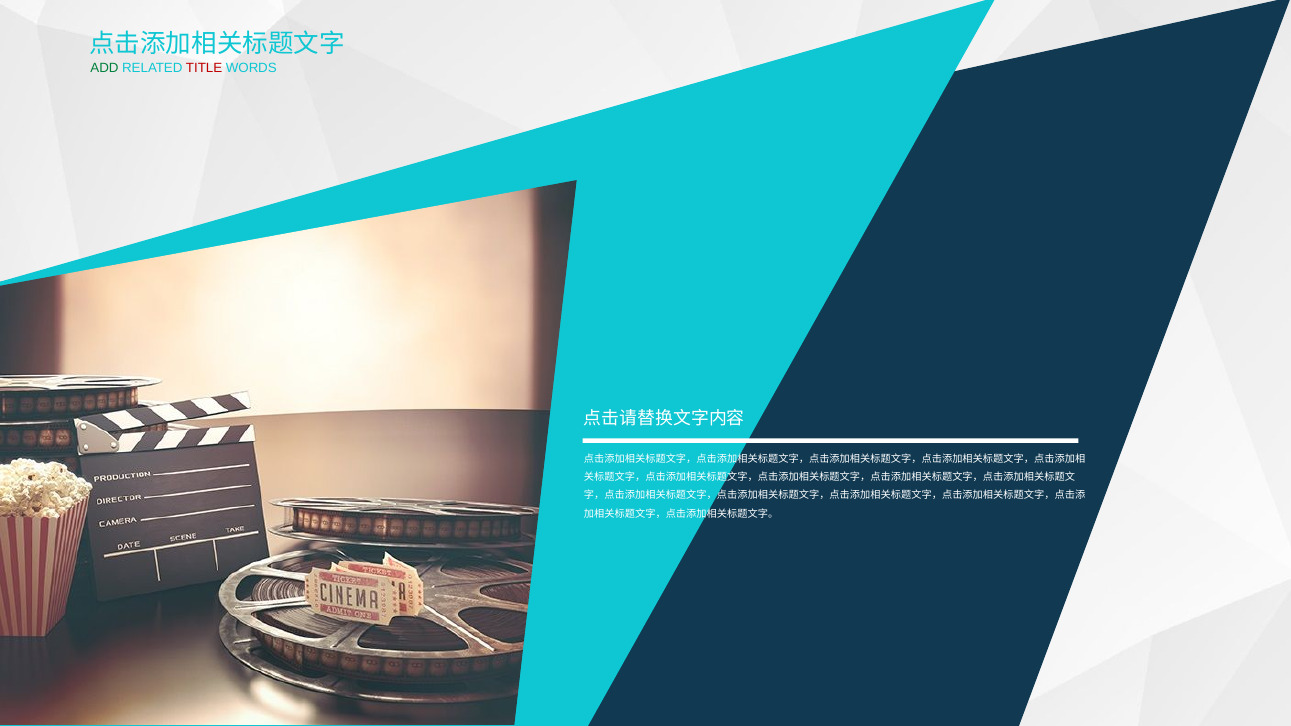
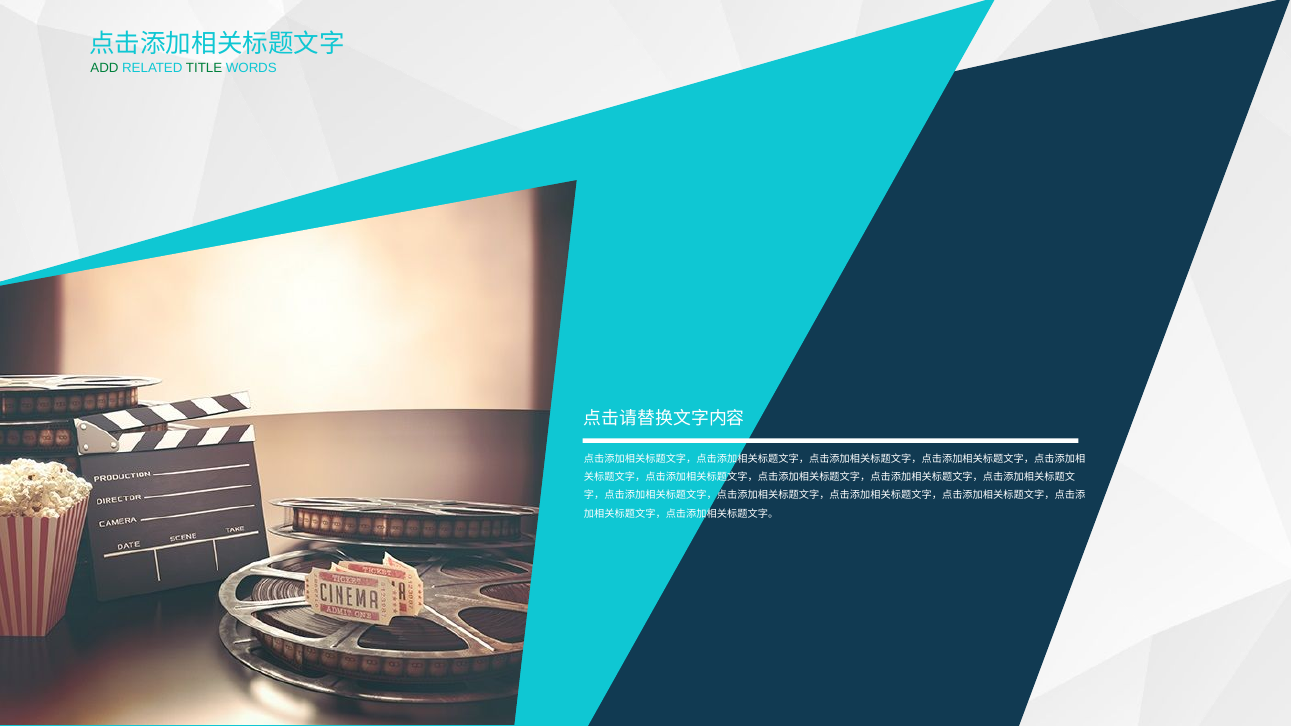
TITLE colour: red -> green
